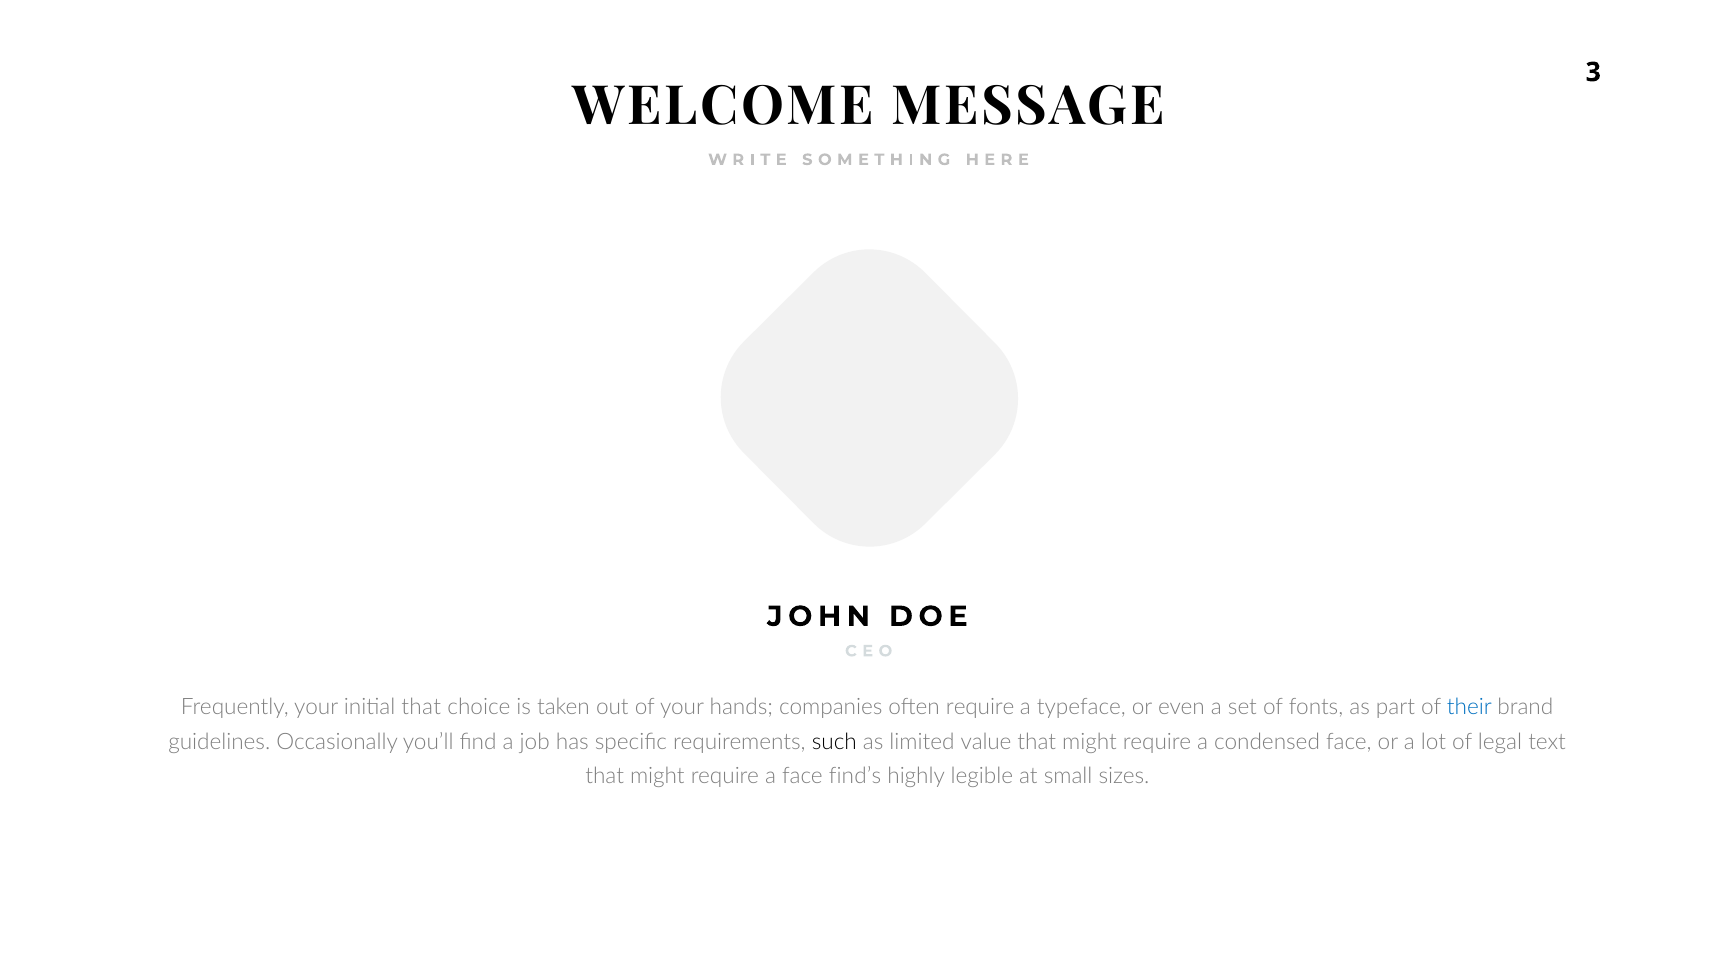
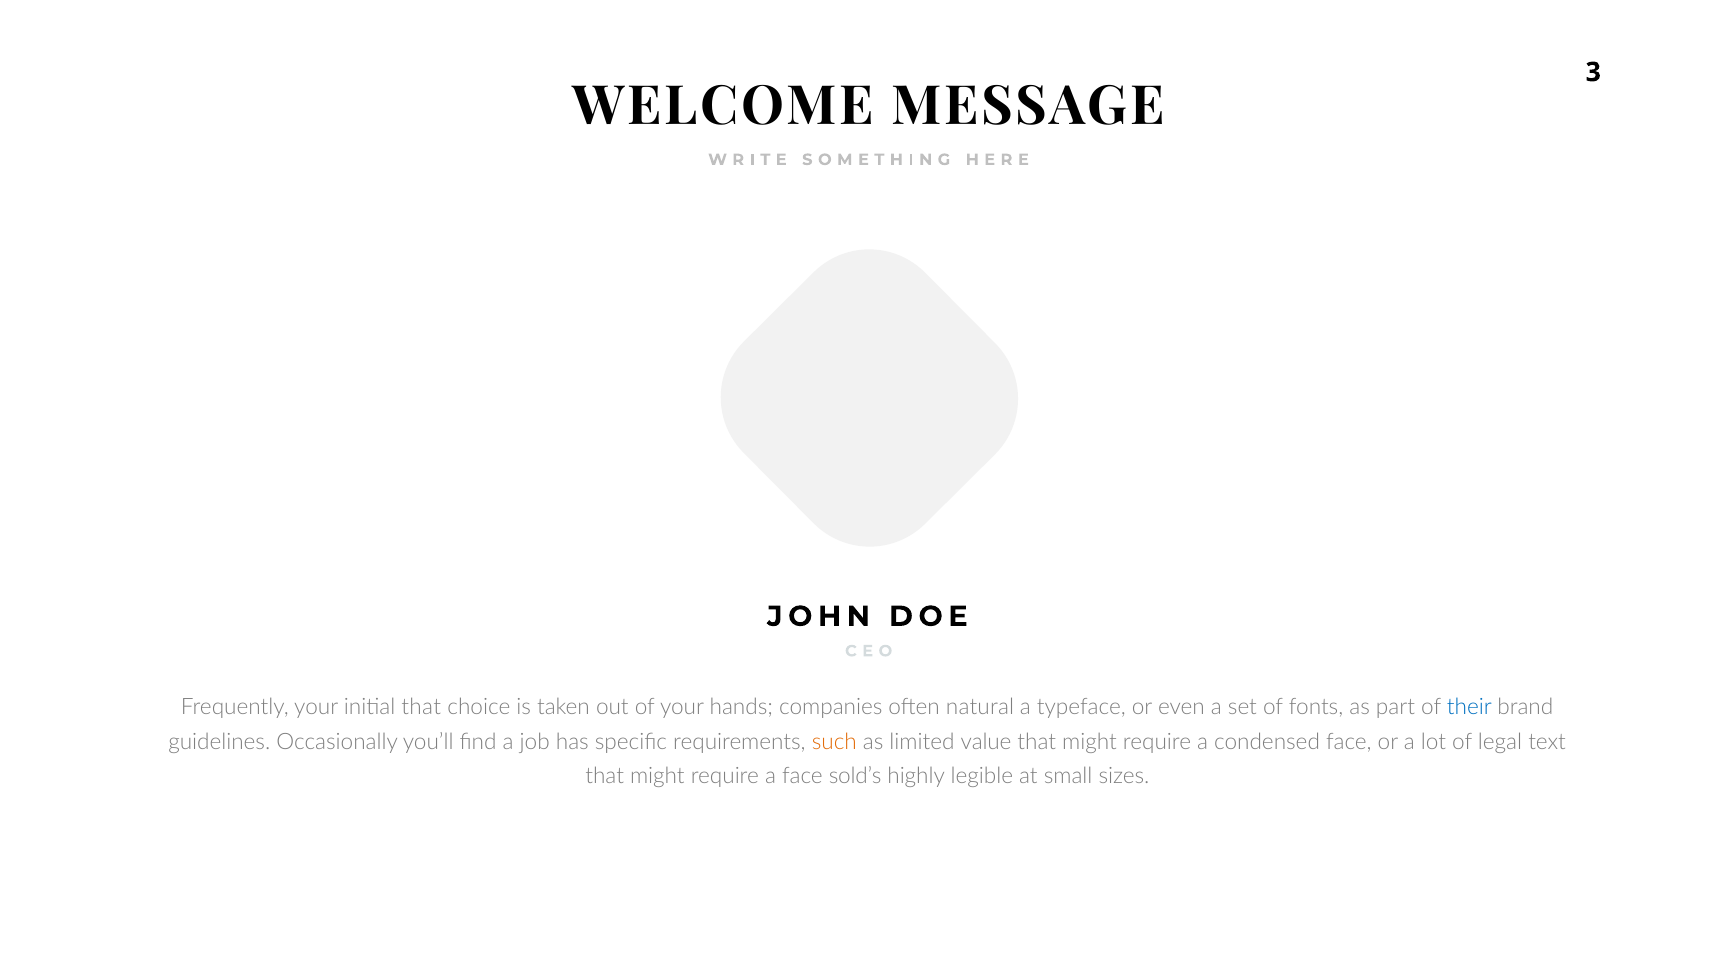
often require: require -> natural
such colour: black -> orange
find’s: find’s -> sold’s
